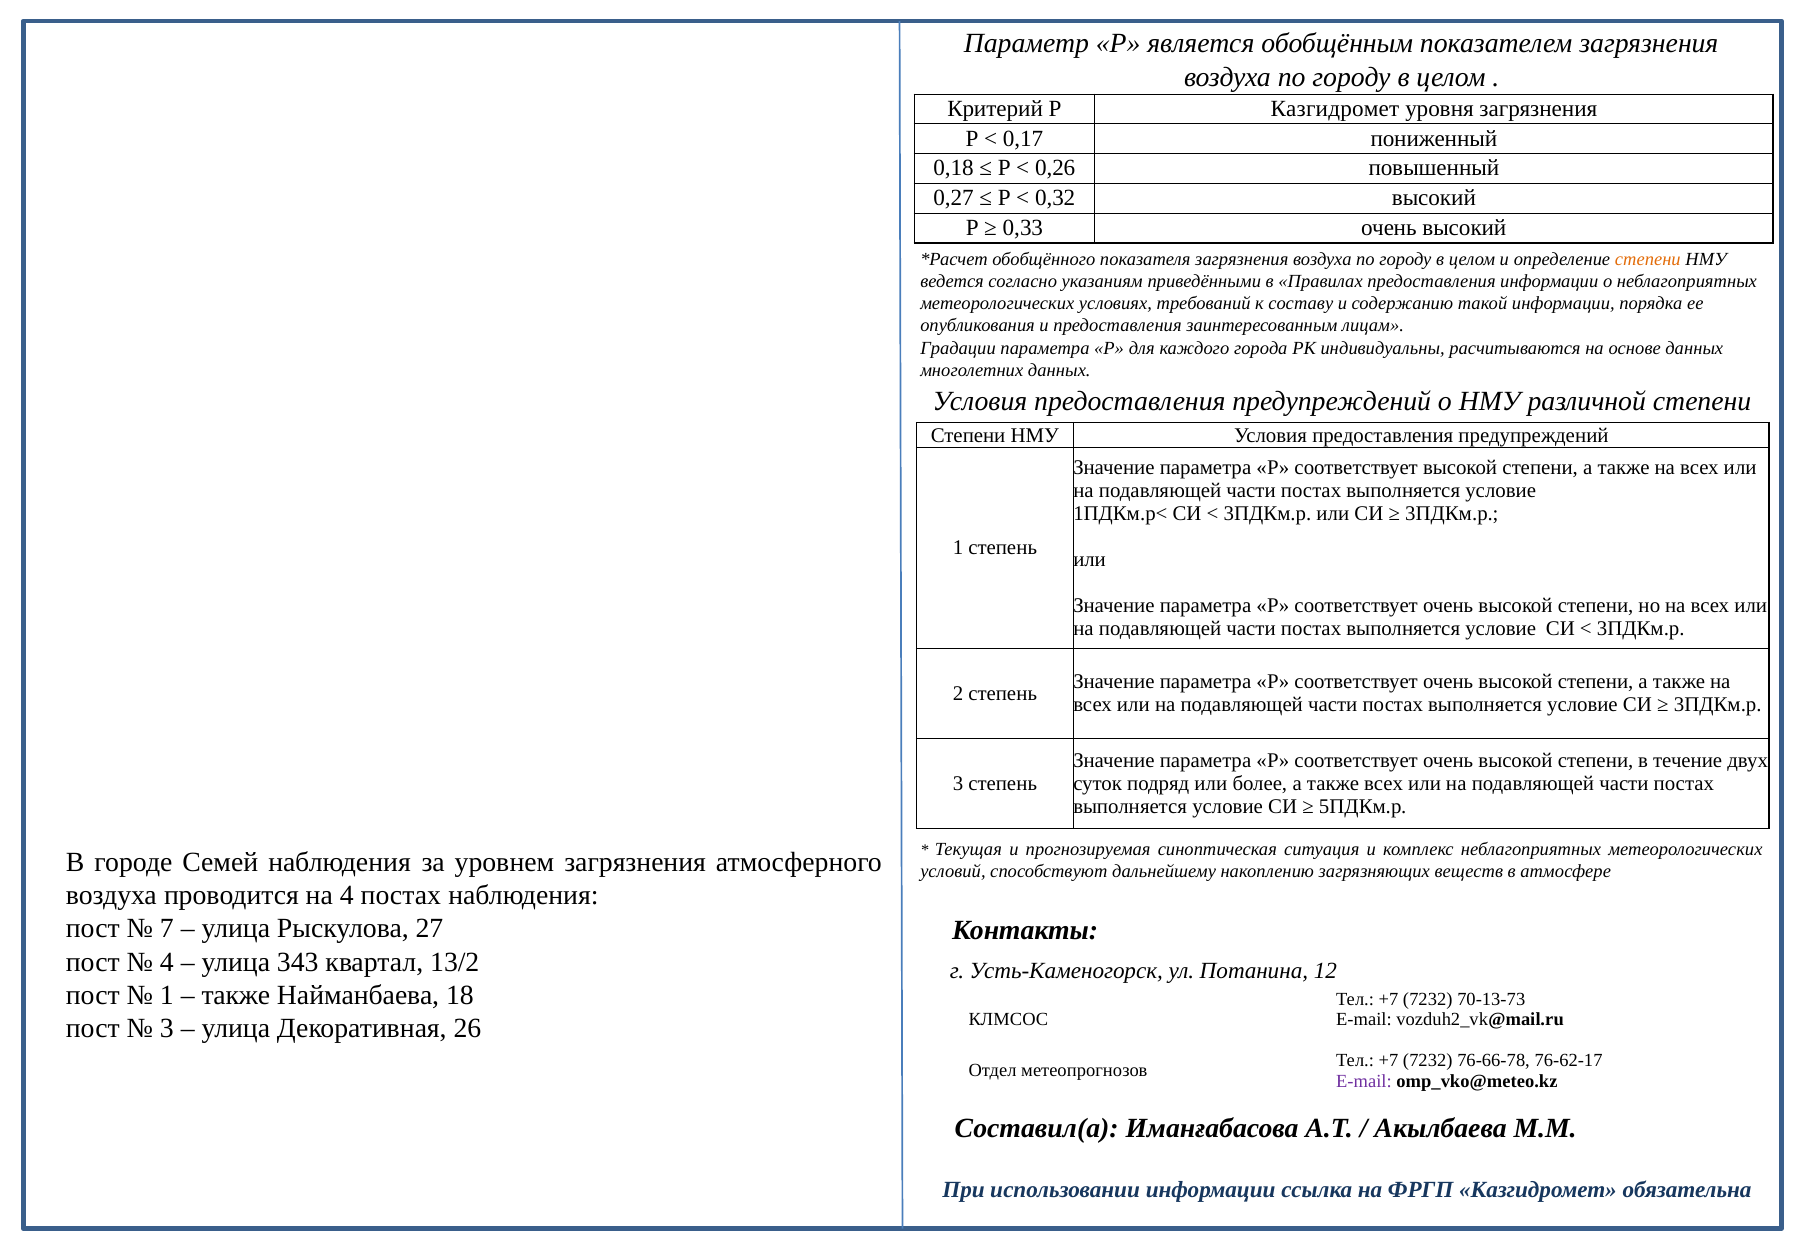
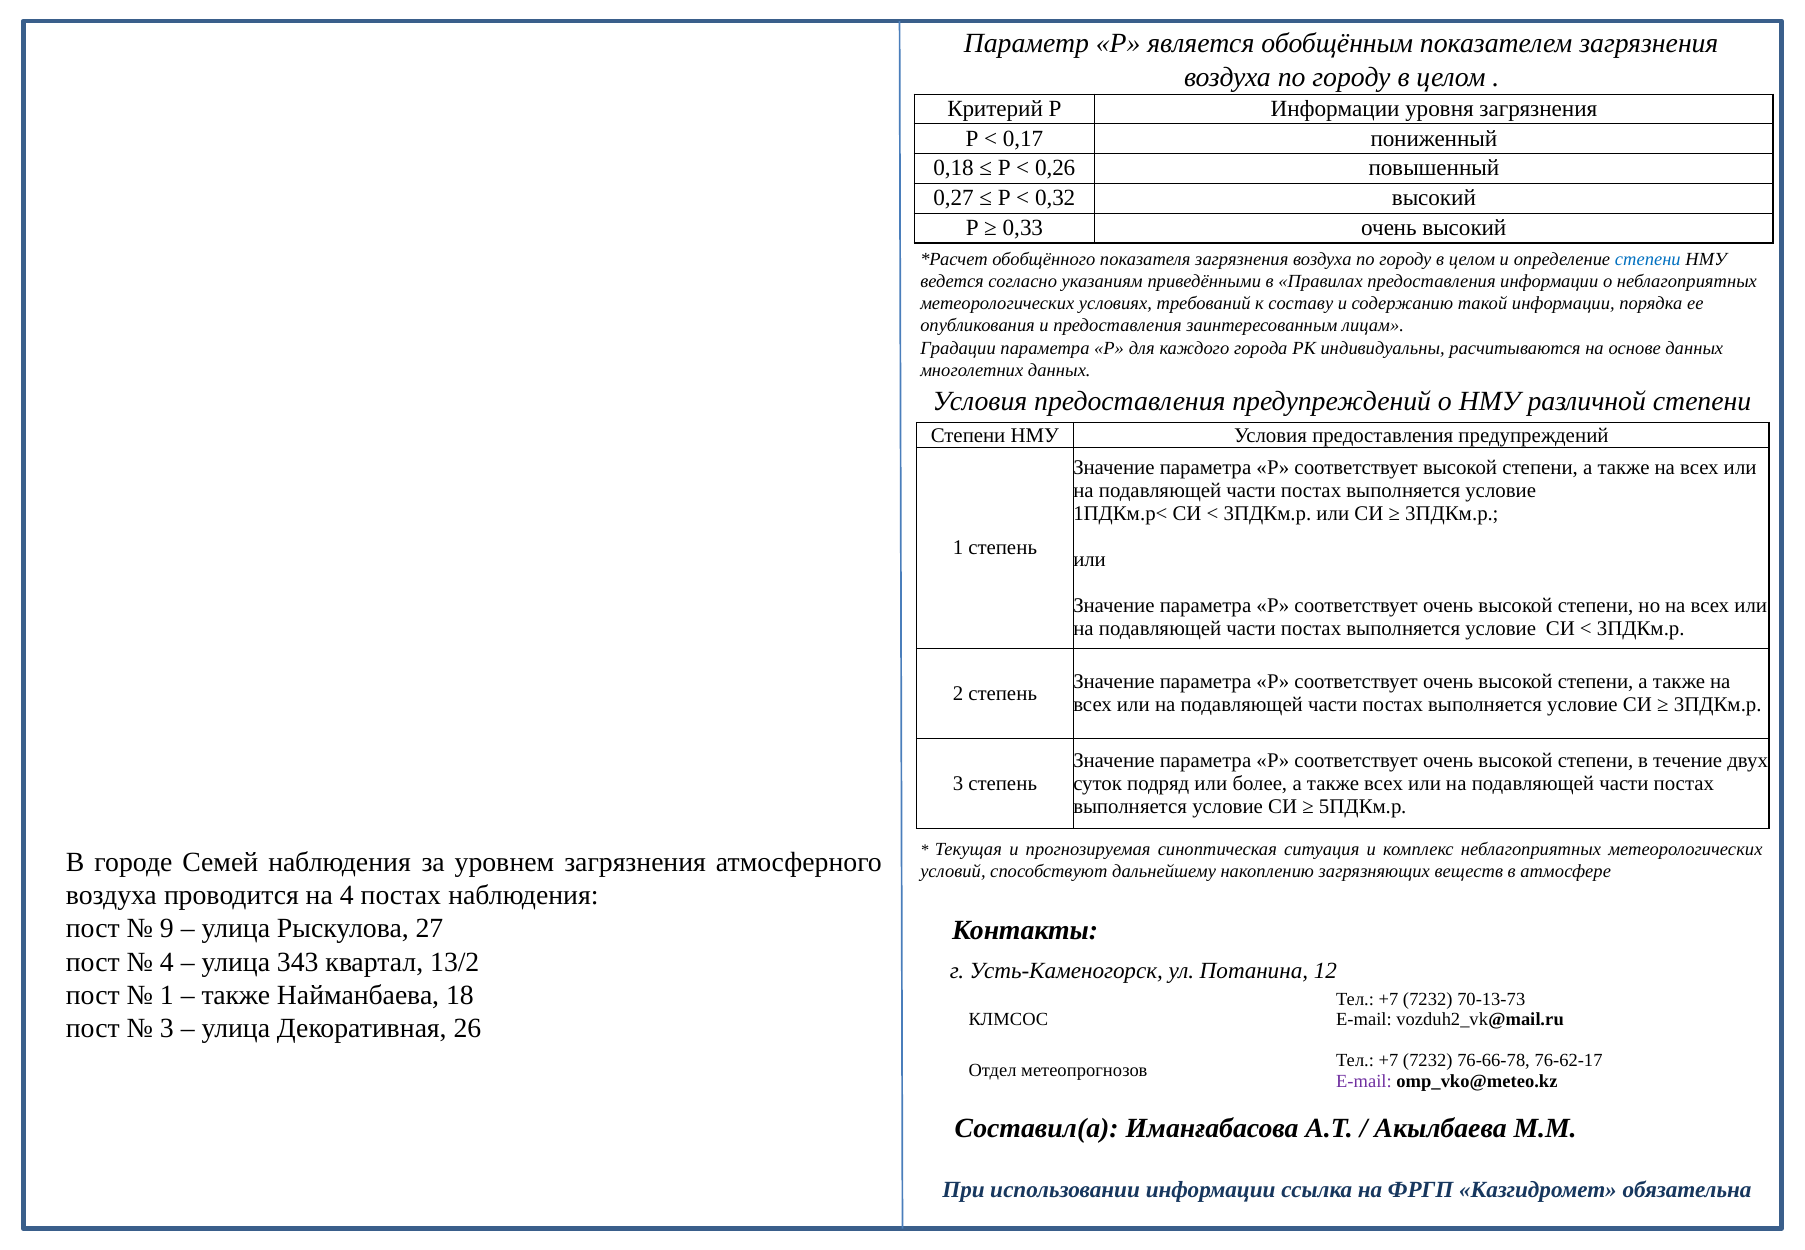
Р Казгидромет: Казгидромет -> Информации
степени at (1648, 259) colour: orange -> blue
7: 7 -> 9
